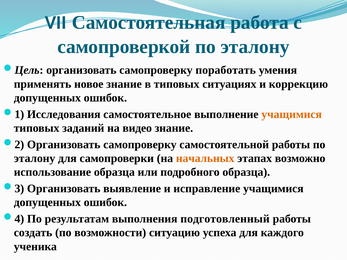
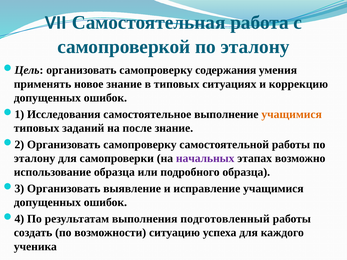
поработать: поработать -> содержания
видео: видео -> после
начальных colour: orange -> purple
